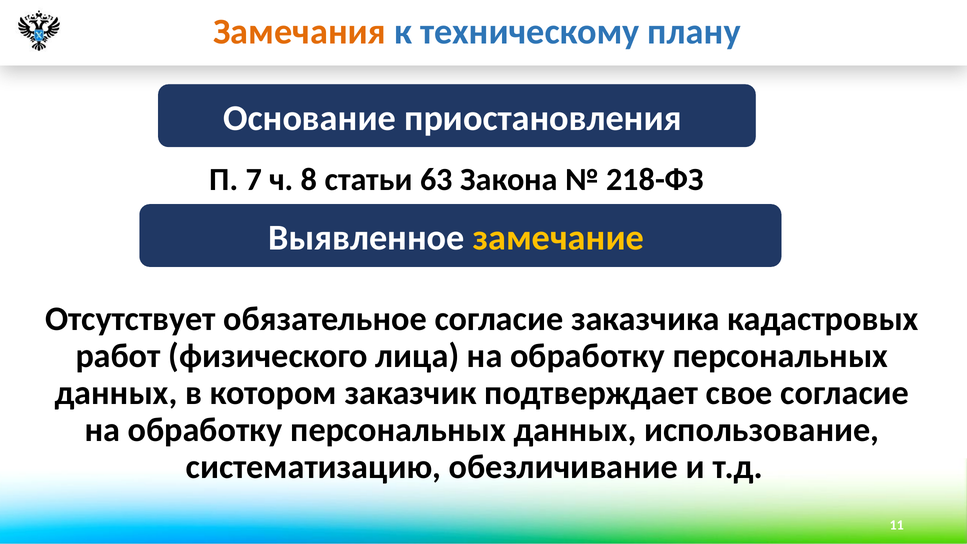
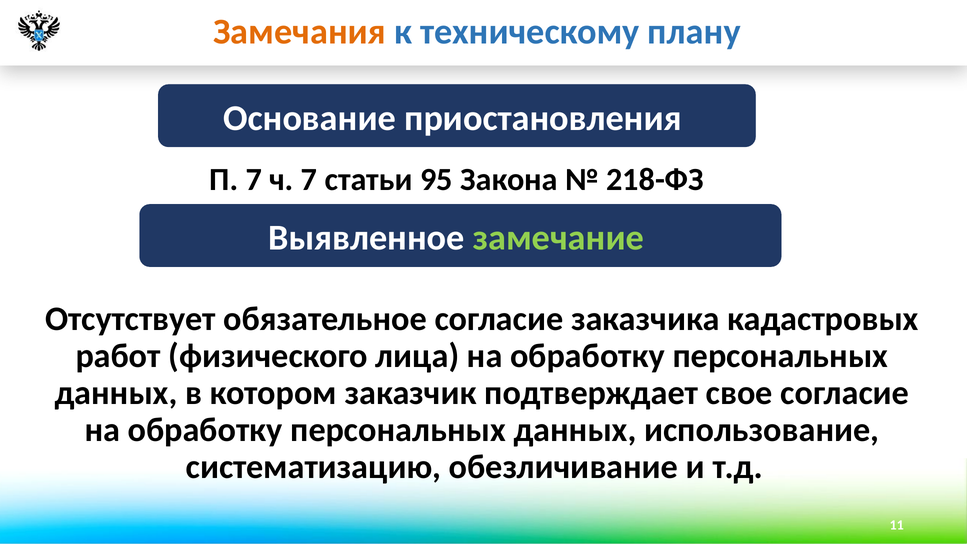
ч 8: 8 -> 7
63: 63 -> 95
замечание colour: yellow -> light green
